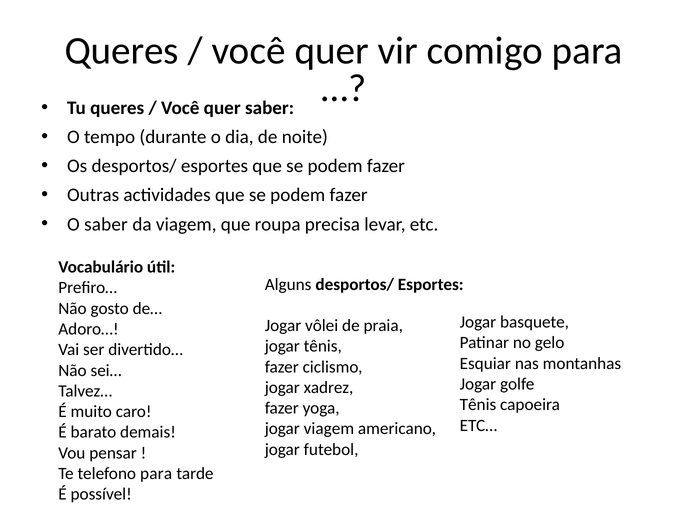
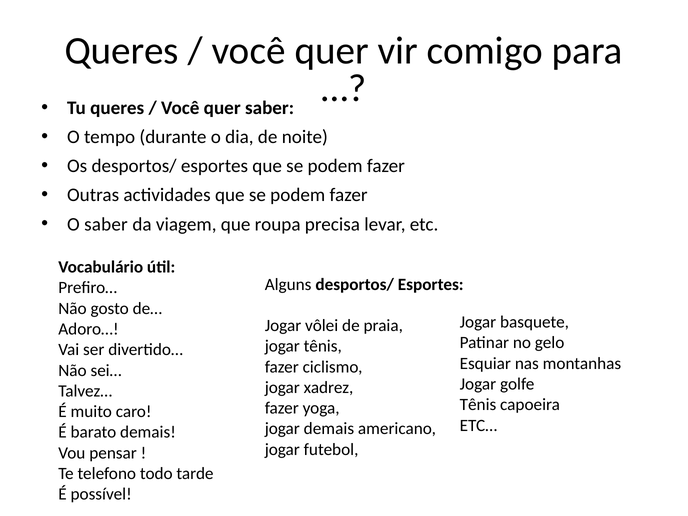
jogar viagem: viagem -> demais
telefono para: para -> todo
